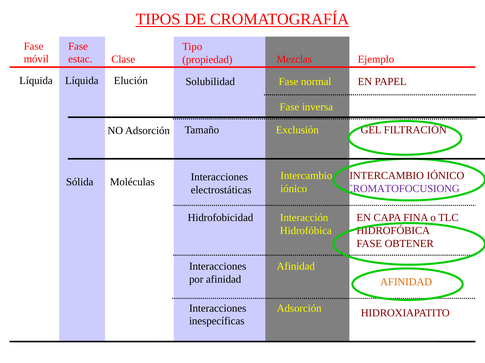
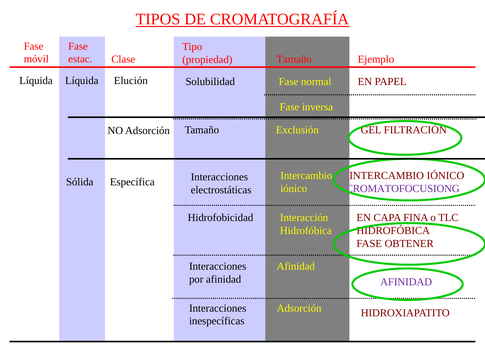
Mezclas at (294, 59): Mezclas -> Tamaño
Moléculas: Moléculas -> Específica
AFINIDAD at (406, 282) colour: orange -> purple
